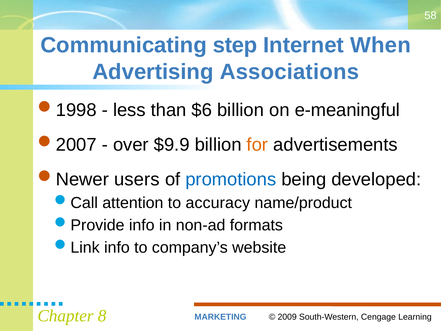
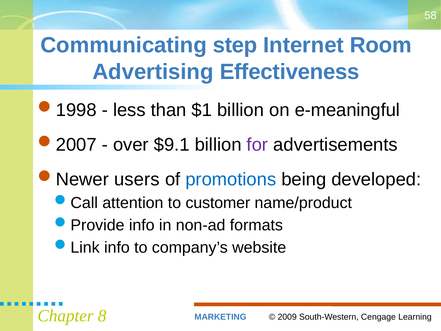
When: When -> Room
Associations: Associations -> Effectiveness
$6: $6 -> $1
$9.9: $9.9 -> $9.1
for colour: orange -> purple
accuracy: accuracy -> customer
